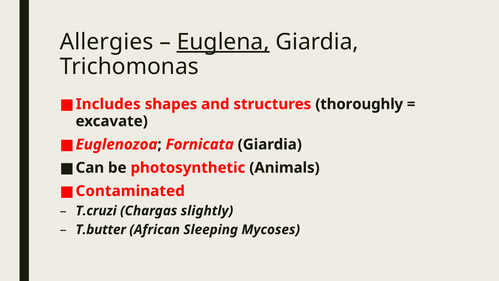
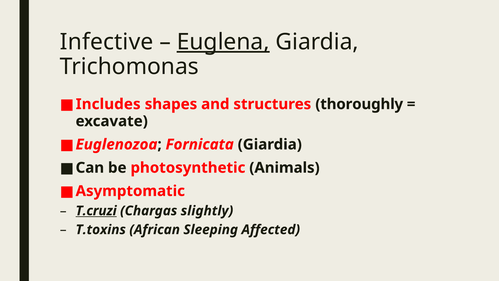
Allergies: Allergies -> Infective
Contaminated: Contaminated -> Asymptomatic
T.cruzi underline: none -> present
T.butter: T.butter -> T.toxins
Mycoses: Mycoses -> Affected
